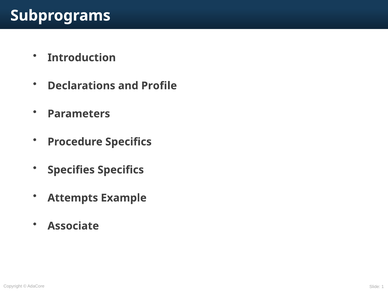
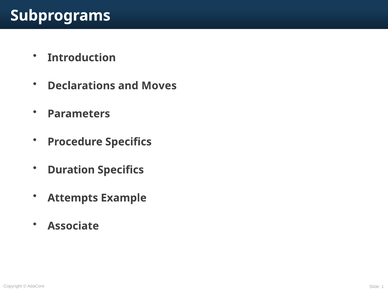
Profile: Profile -> Moves
Specifies: Specifies -> Duration
